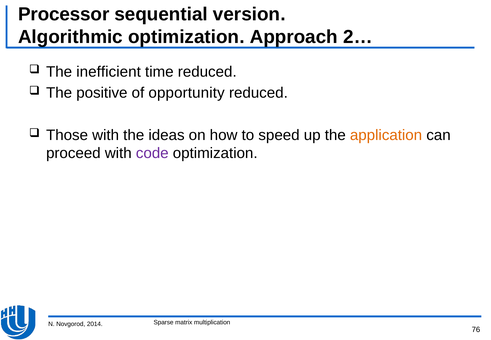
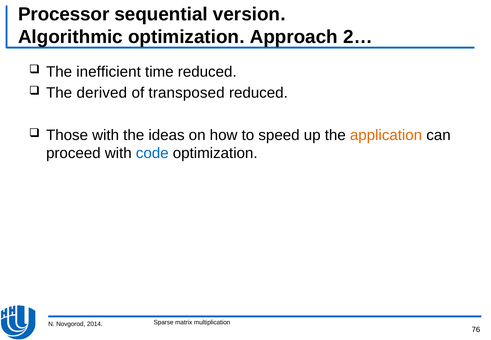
positive: positive -> derived
opportunity: opportunity -> transposed
code colour: purple -> blue
